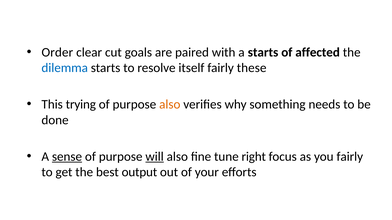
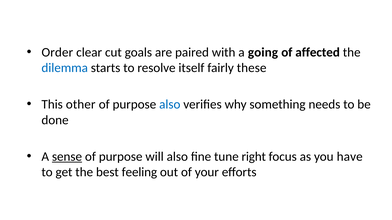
a starts: starts -> going
trying: trying -> other
also at (170, 105) colour: orange -> blue
will underline: present -> none
you fairly: fairly -> have
output: output -> feeling
